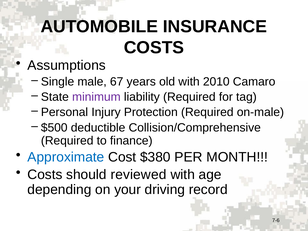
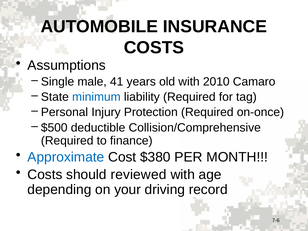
67: 67 -> 41
minimum colour: purple -> blue
on-male: on-male -> on-once
